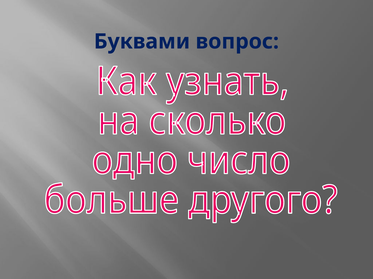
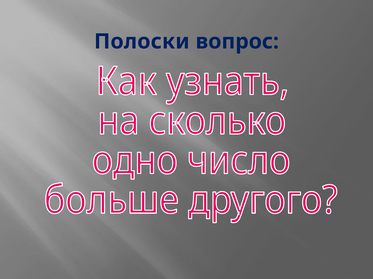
Буквами: Буквами -> Полоски
